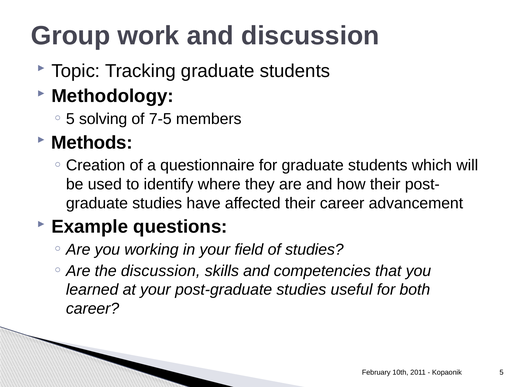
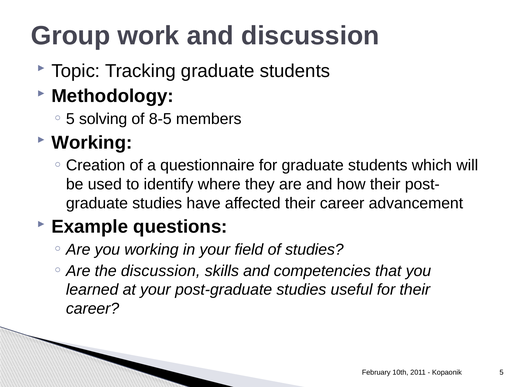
7-5: 7-5 -> 8-5
Methods at (92, 143): Methods -> Working
for both: both -> their
